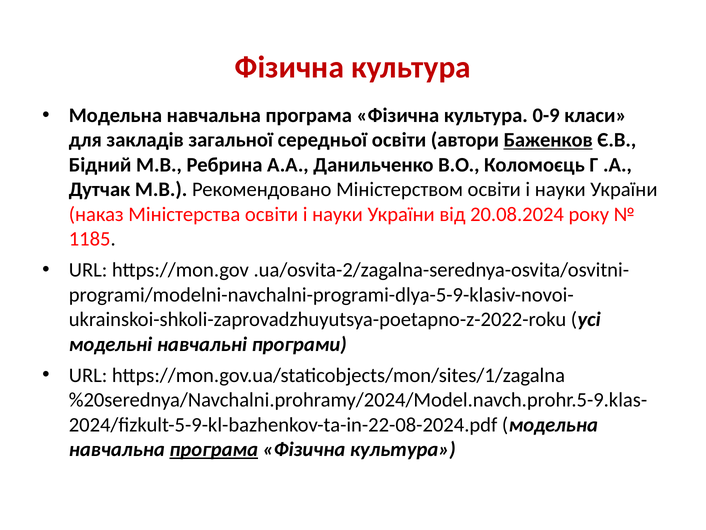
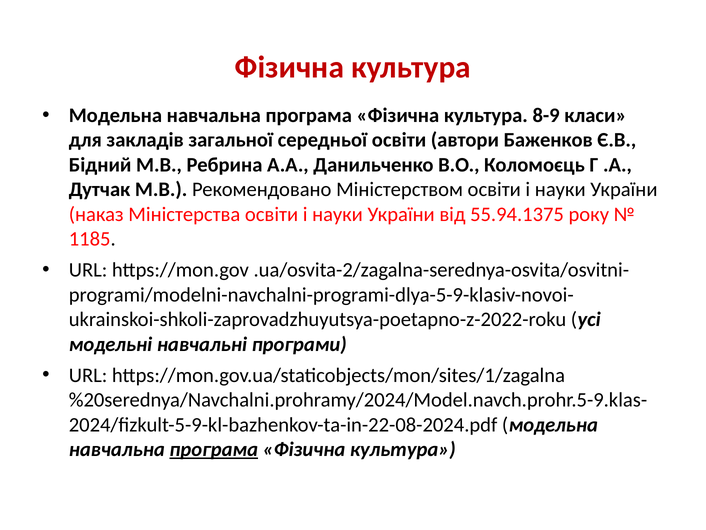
0-9: 0-9 -> 8-9
Баженков underline: present -> none
20.08.2024: 20.08.2024 -> 55.94.1375
